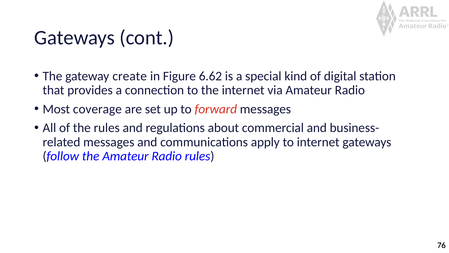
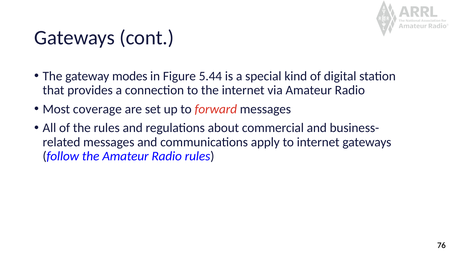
create: create -> modes
6.62: 6.62 -> 5.44
